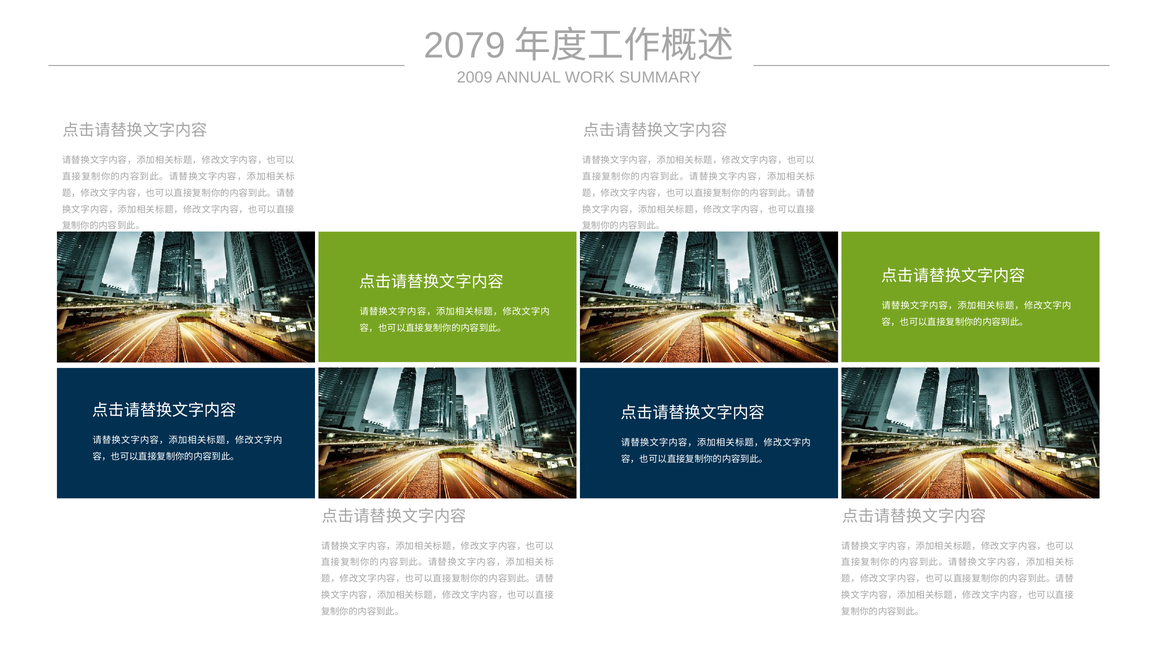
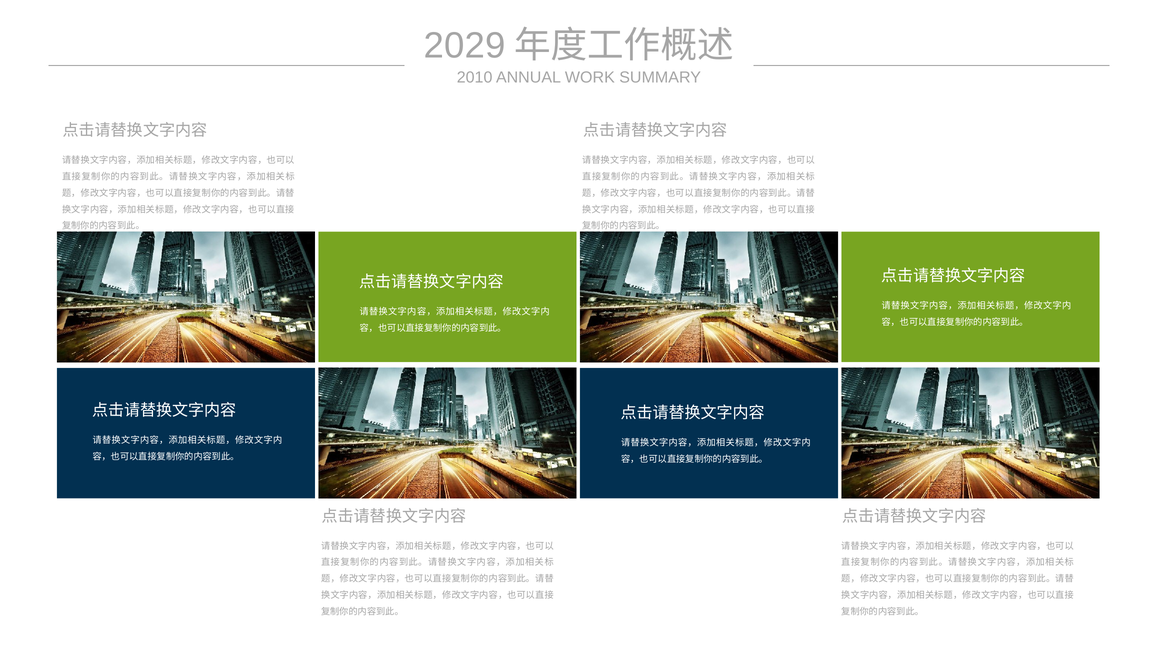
2079: 2079 -> 2029
2009: 2009 -> 2010
